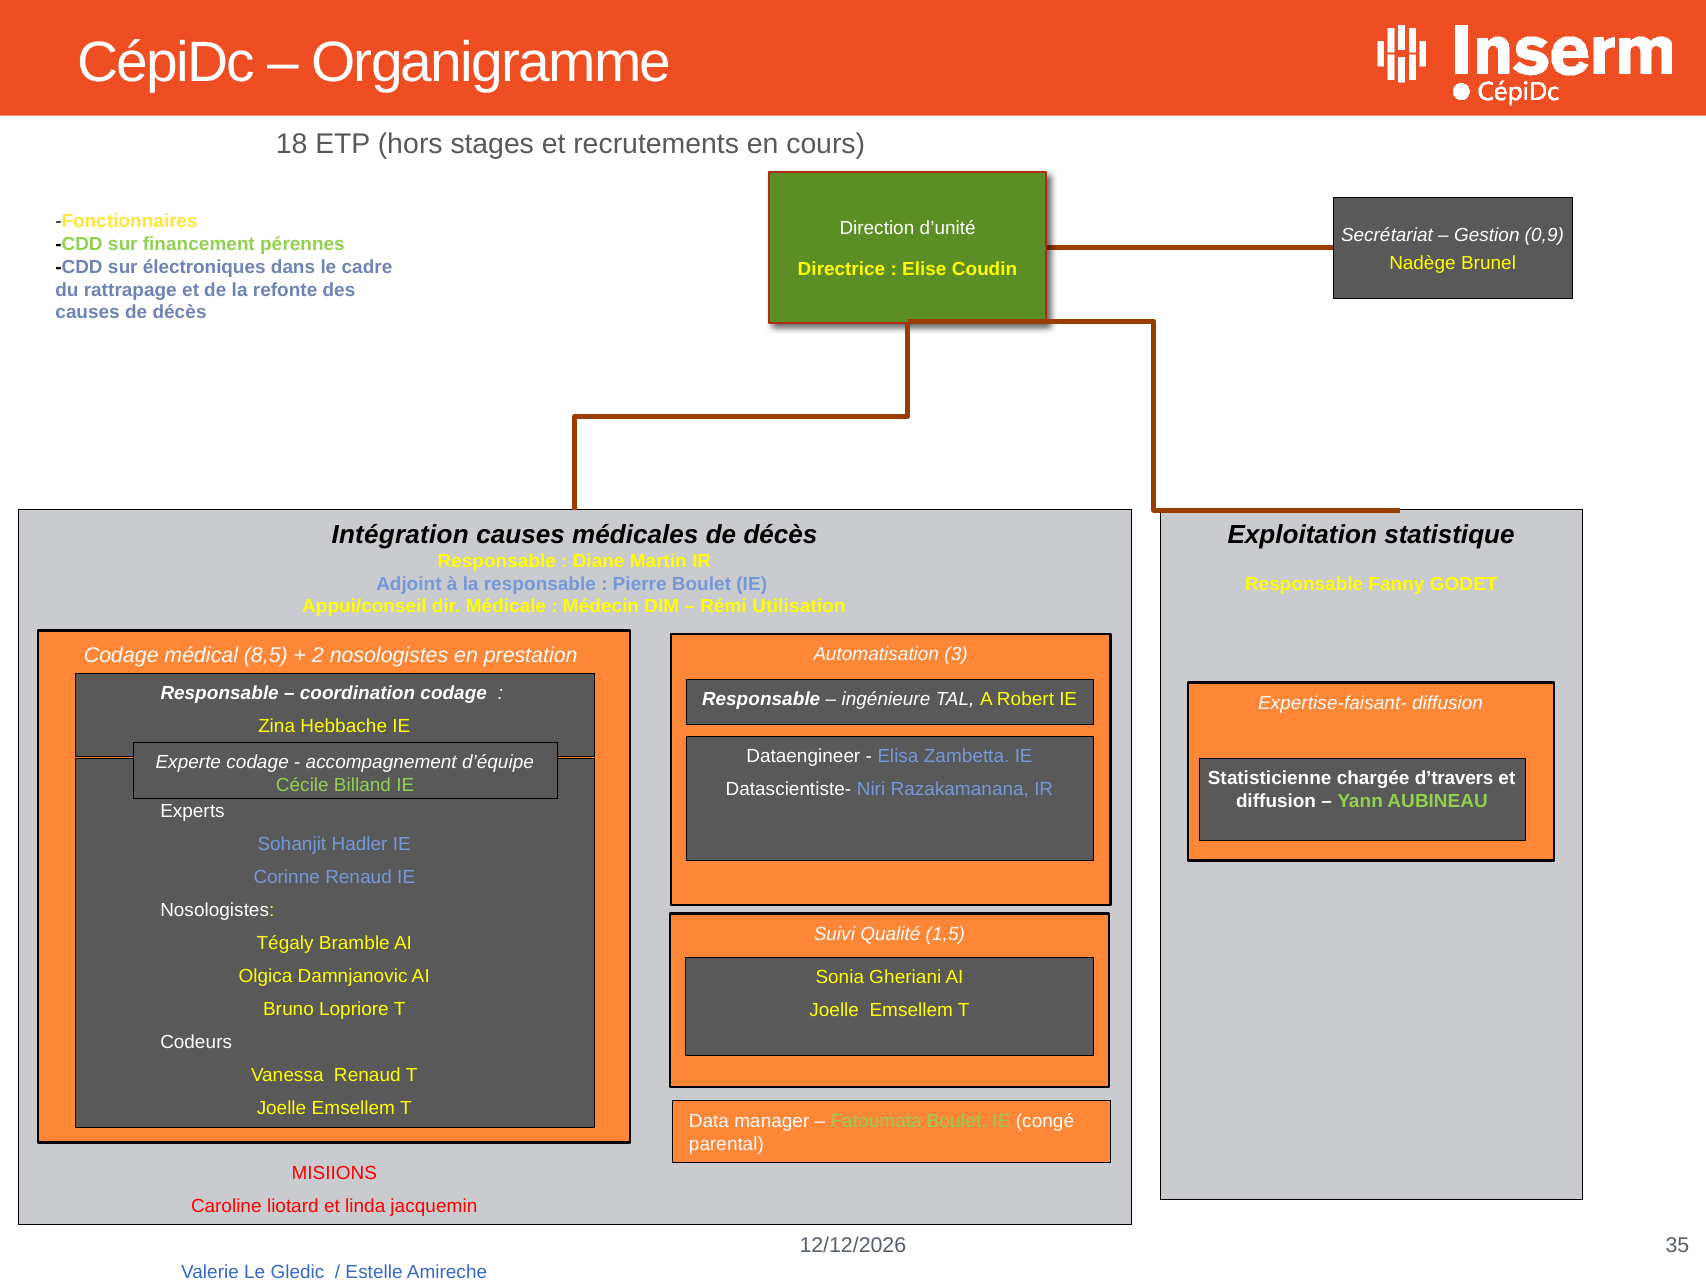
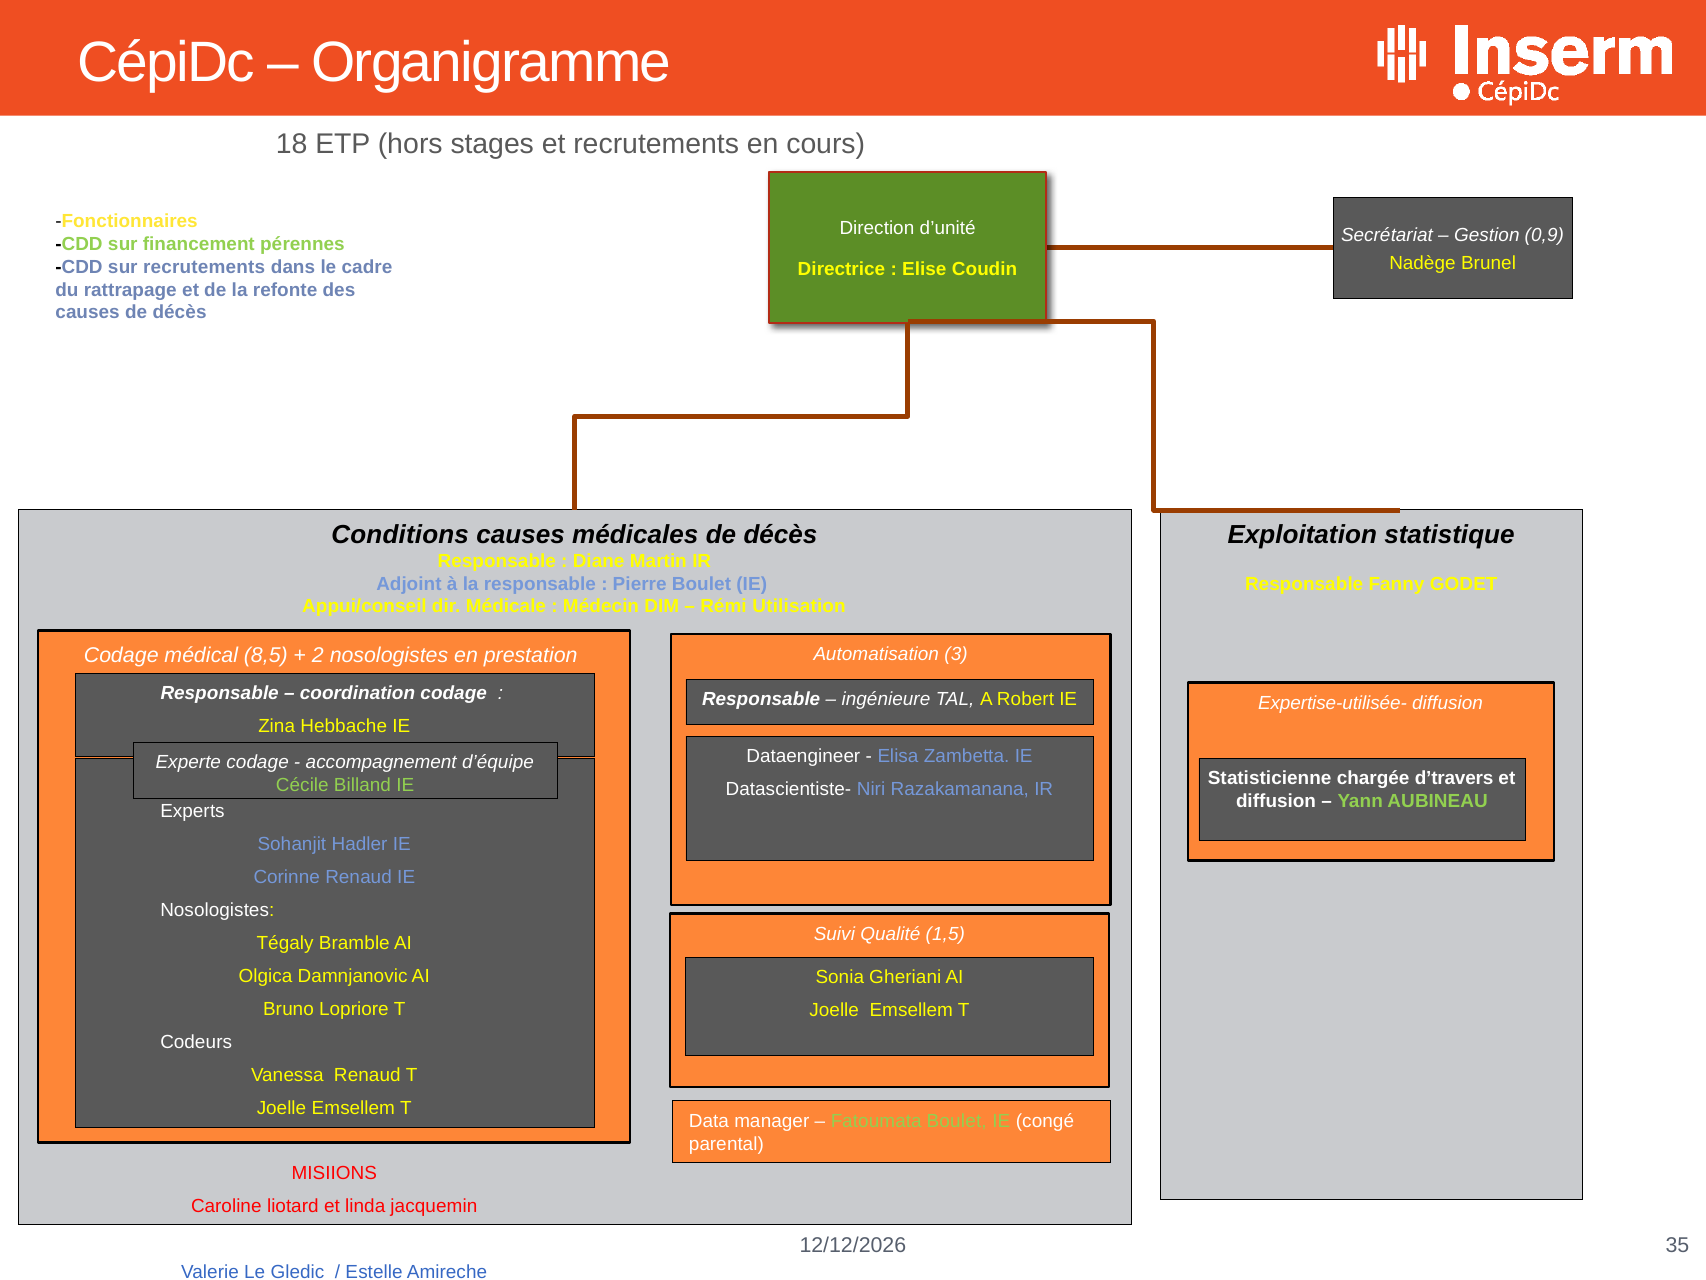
sur électroniques: électroniques -> recrutements
Intégration: Intégration -> Conditions
Expertise-faisant-: Expertise-faisant- -> Expertise-utilisée-
